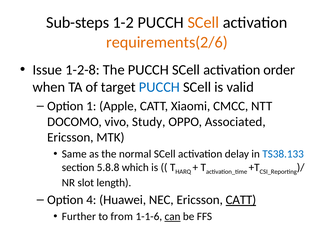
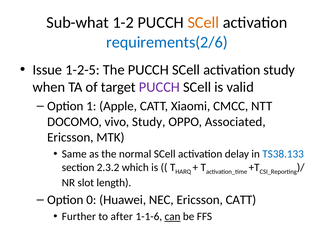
Sub-steps: Sub-steps -> Sub-what
requirements(2/6 colour: orange -> blue
1-2-8: 1-2-8 -> 1-2-5
activation order: order -> study
PUCCH at (159, 87) colour: blue -> purple
5.8.8: 5.8.8 -> 2.3.2
4: 4 -> 0
CATT at (241, 200) underline: present -> none
from: from -> after
